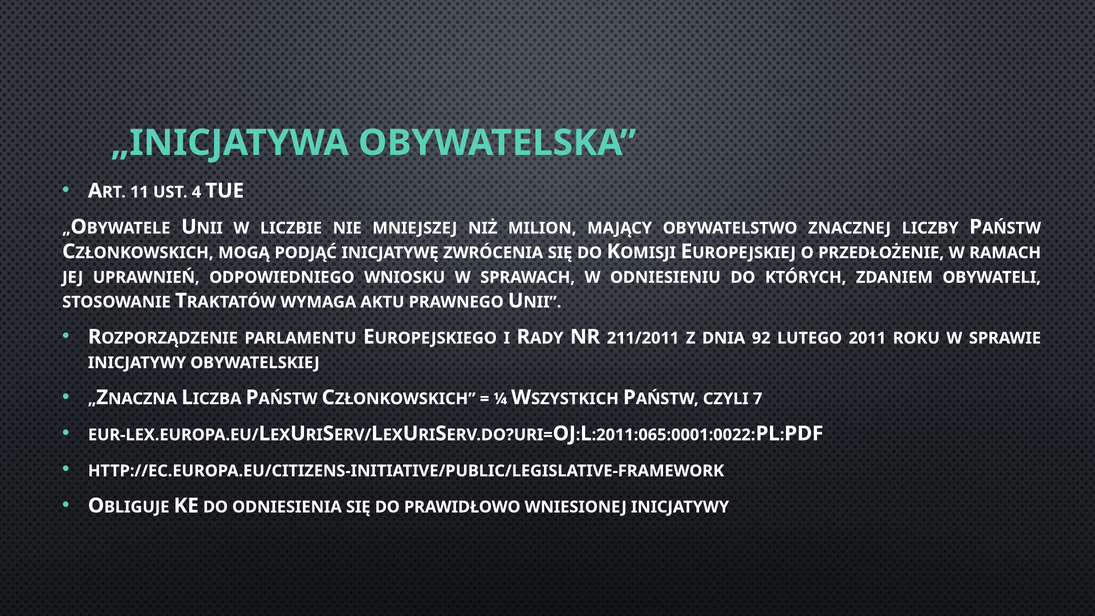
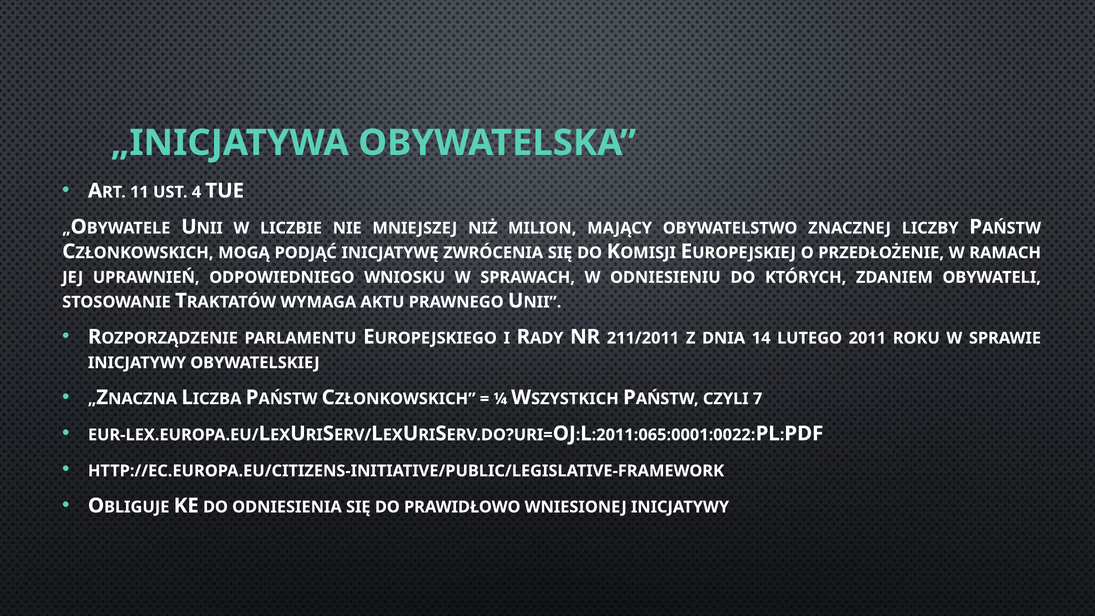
92: 92 -> 14
